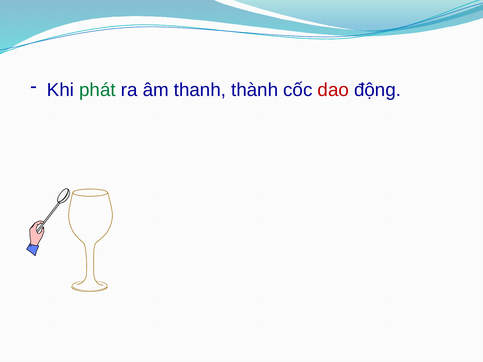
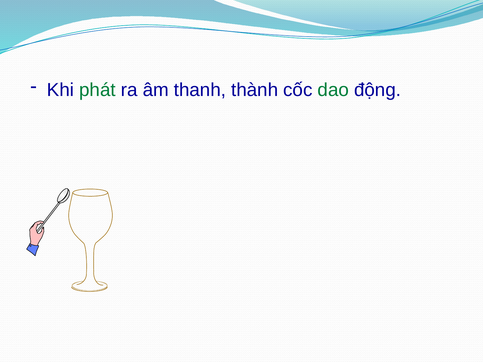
dao colour: red -> green
